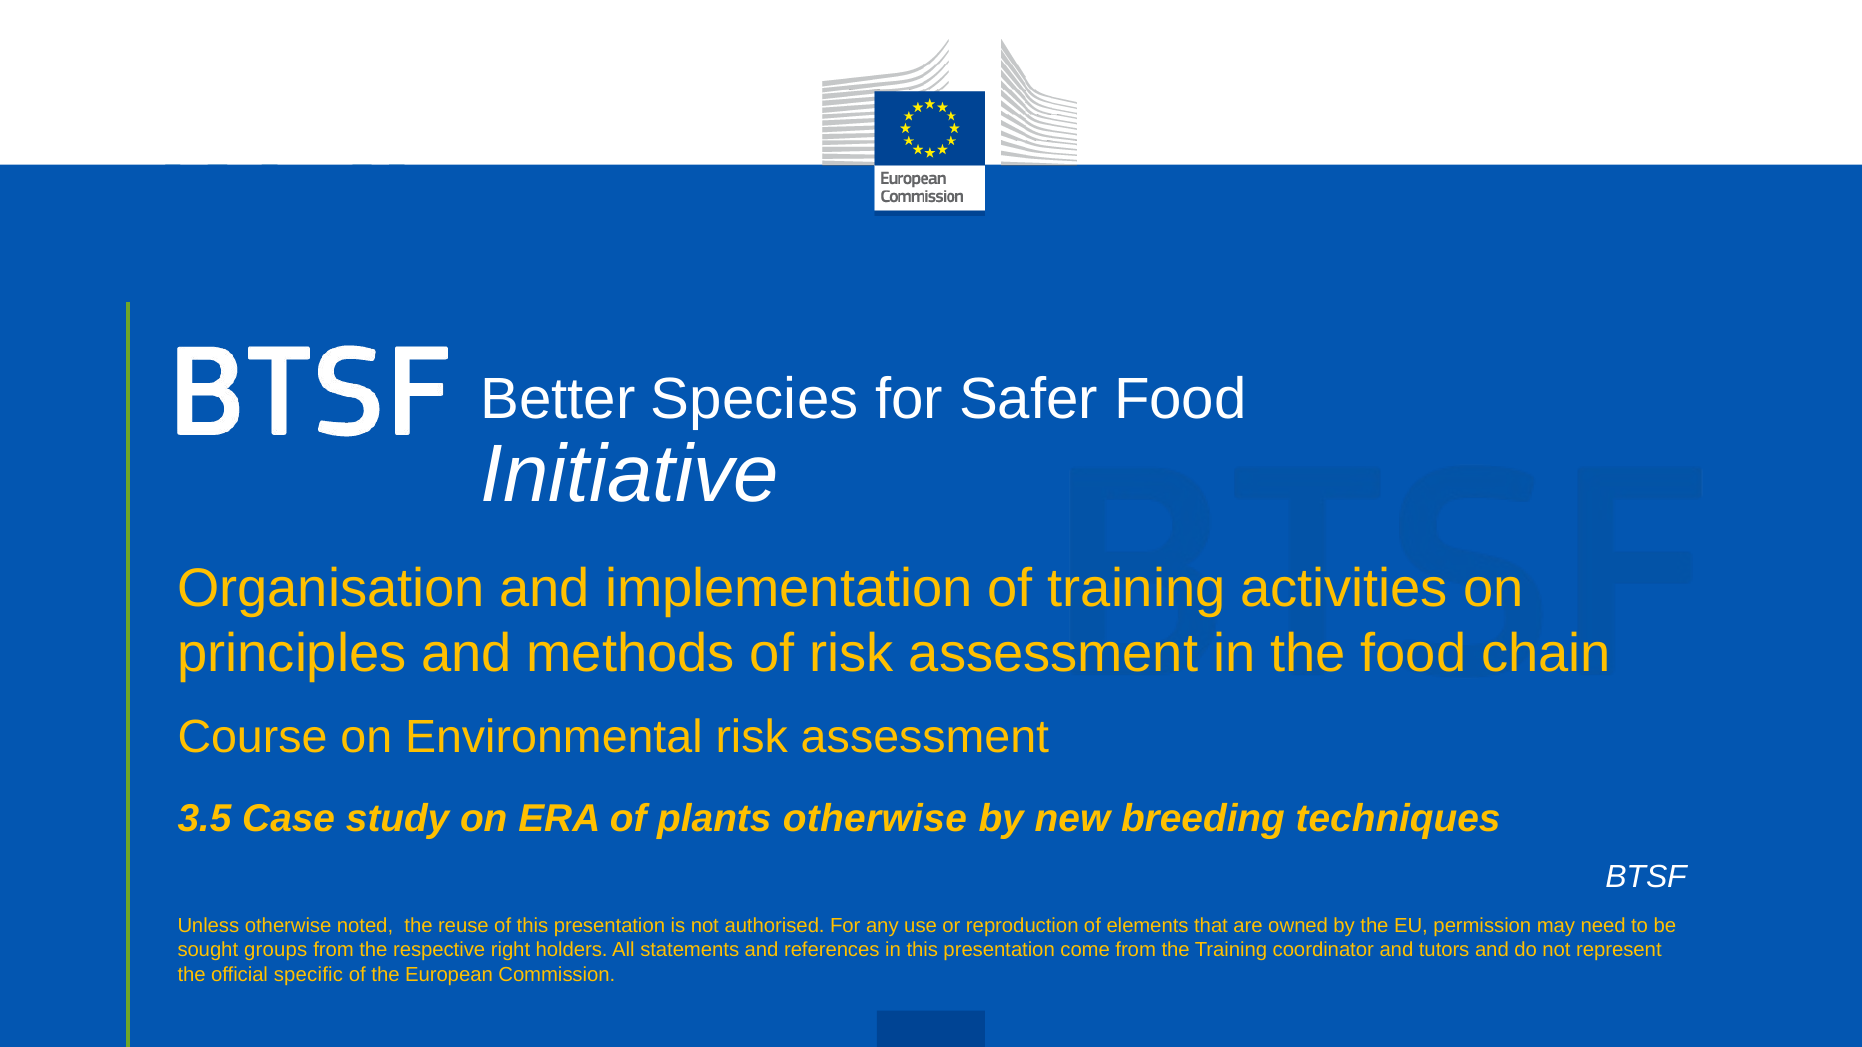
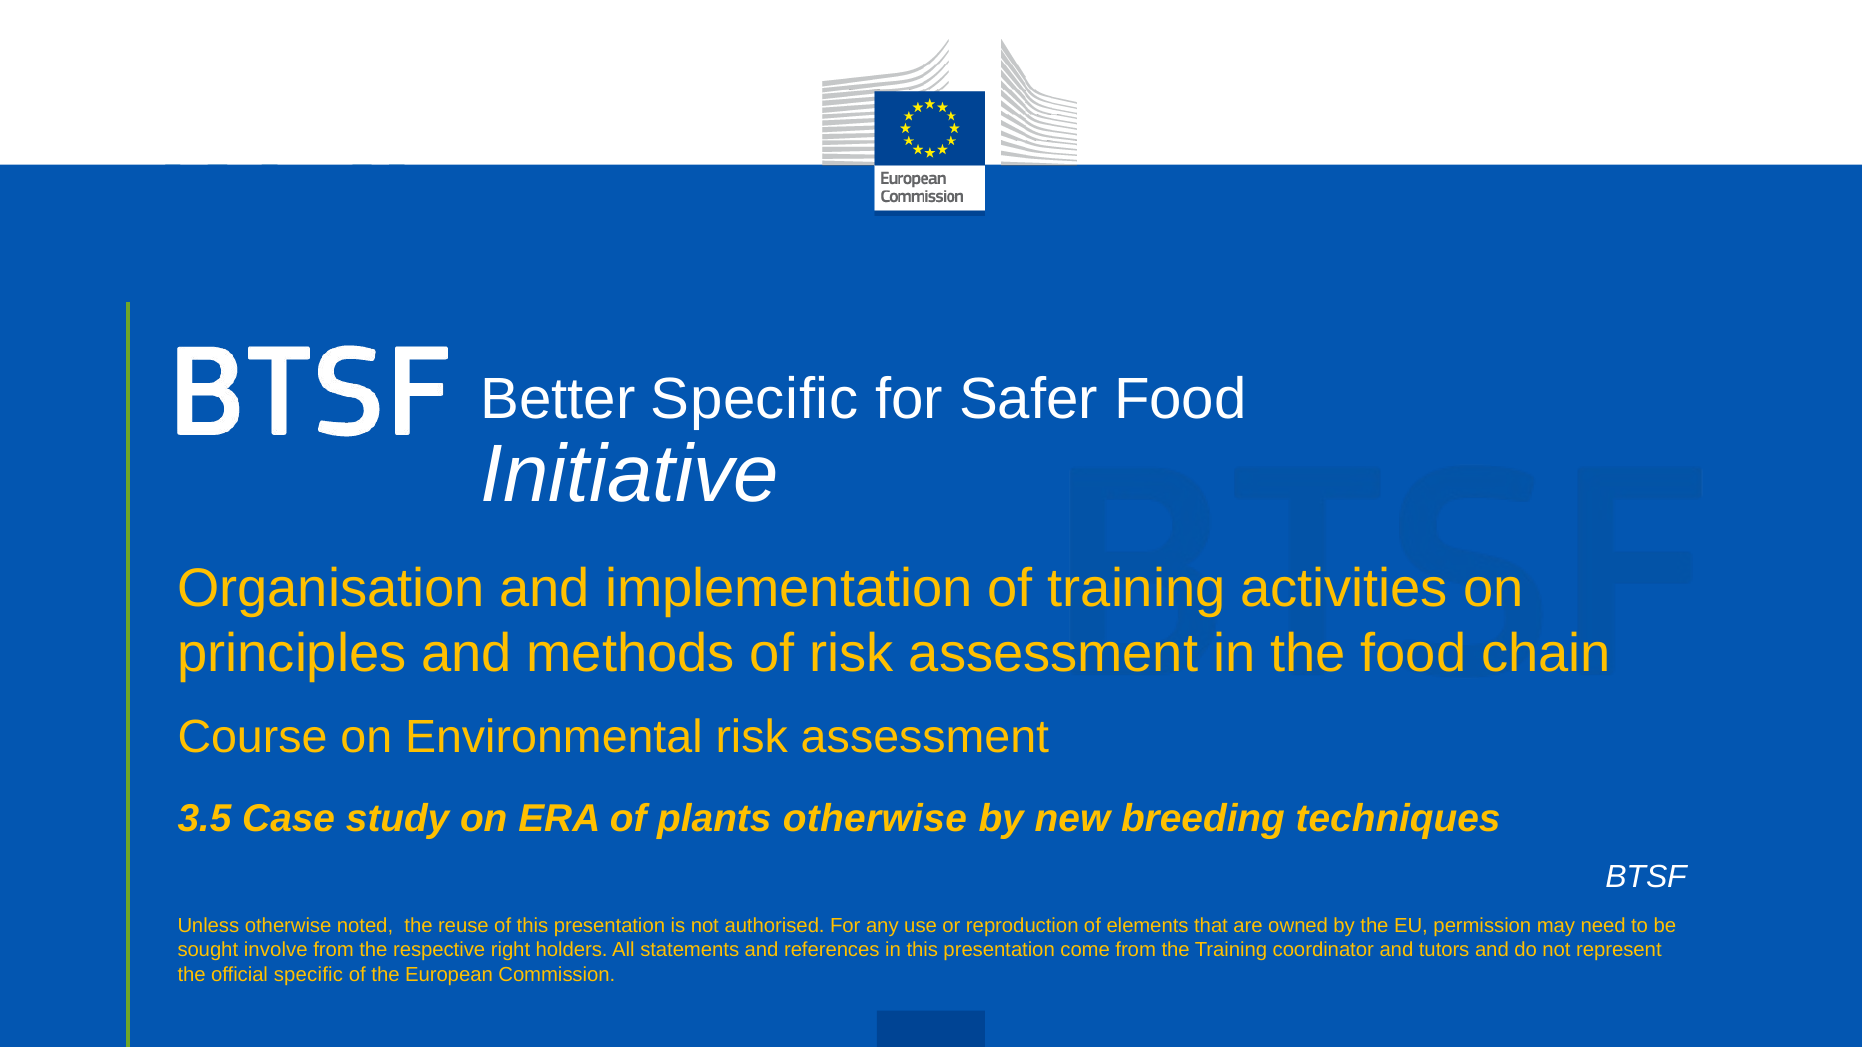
Better Species: Species -> Specific
groups: groups -> involve
